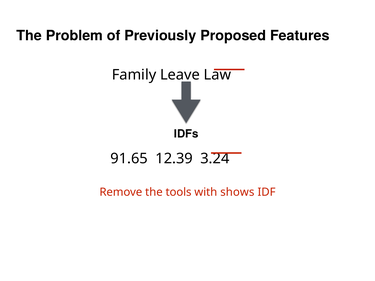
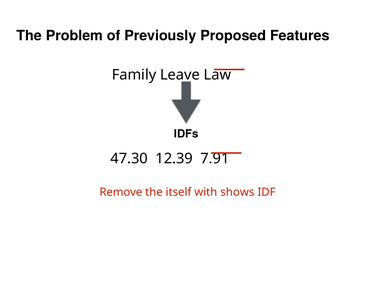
91.65: 91.65 -> 47.30
3.24: 3.24 -> 7.91
tools: tools -> itself
